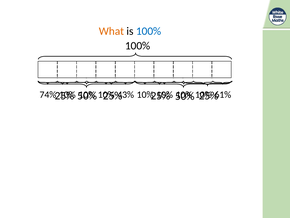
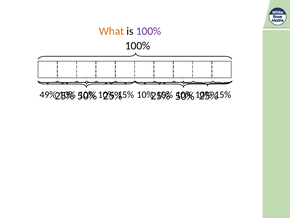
100% at (149, 31) colour: blue -> purple
74%: 74% -> 49%
43% at (126, 95): 43% -> 15%
61% at (223, 95): 61% -> 15%
